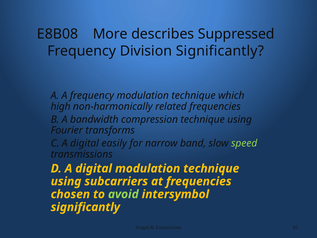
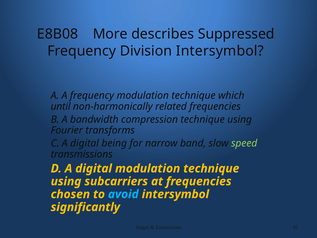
Division Significantly: Significantly -> Intersymbol
high: high -> until
easily: easily -> being
avoid colour: light green -> light blue
